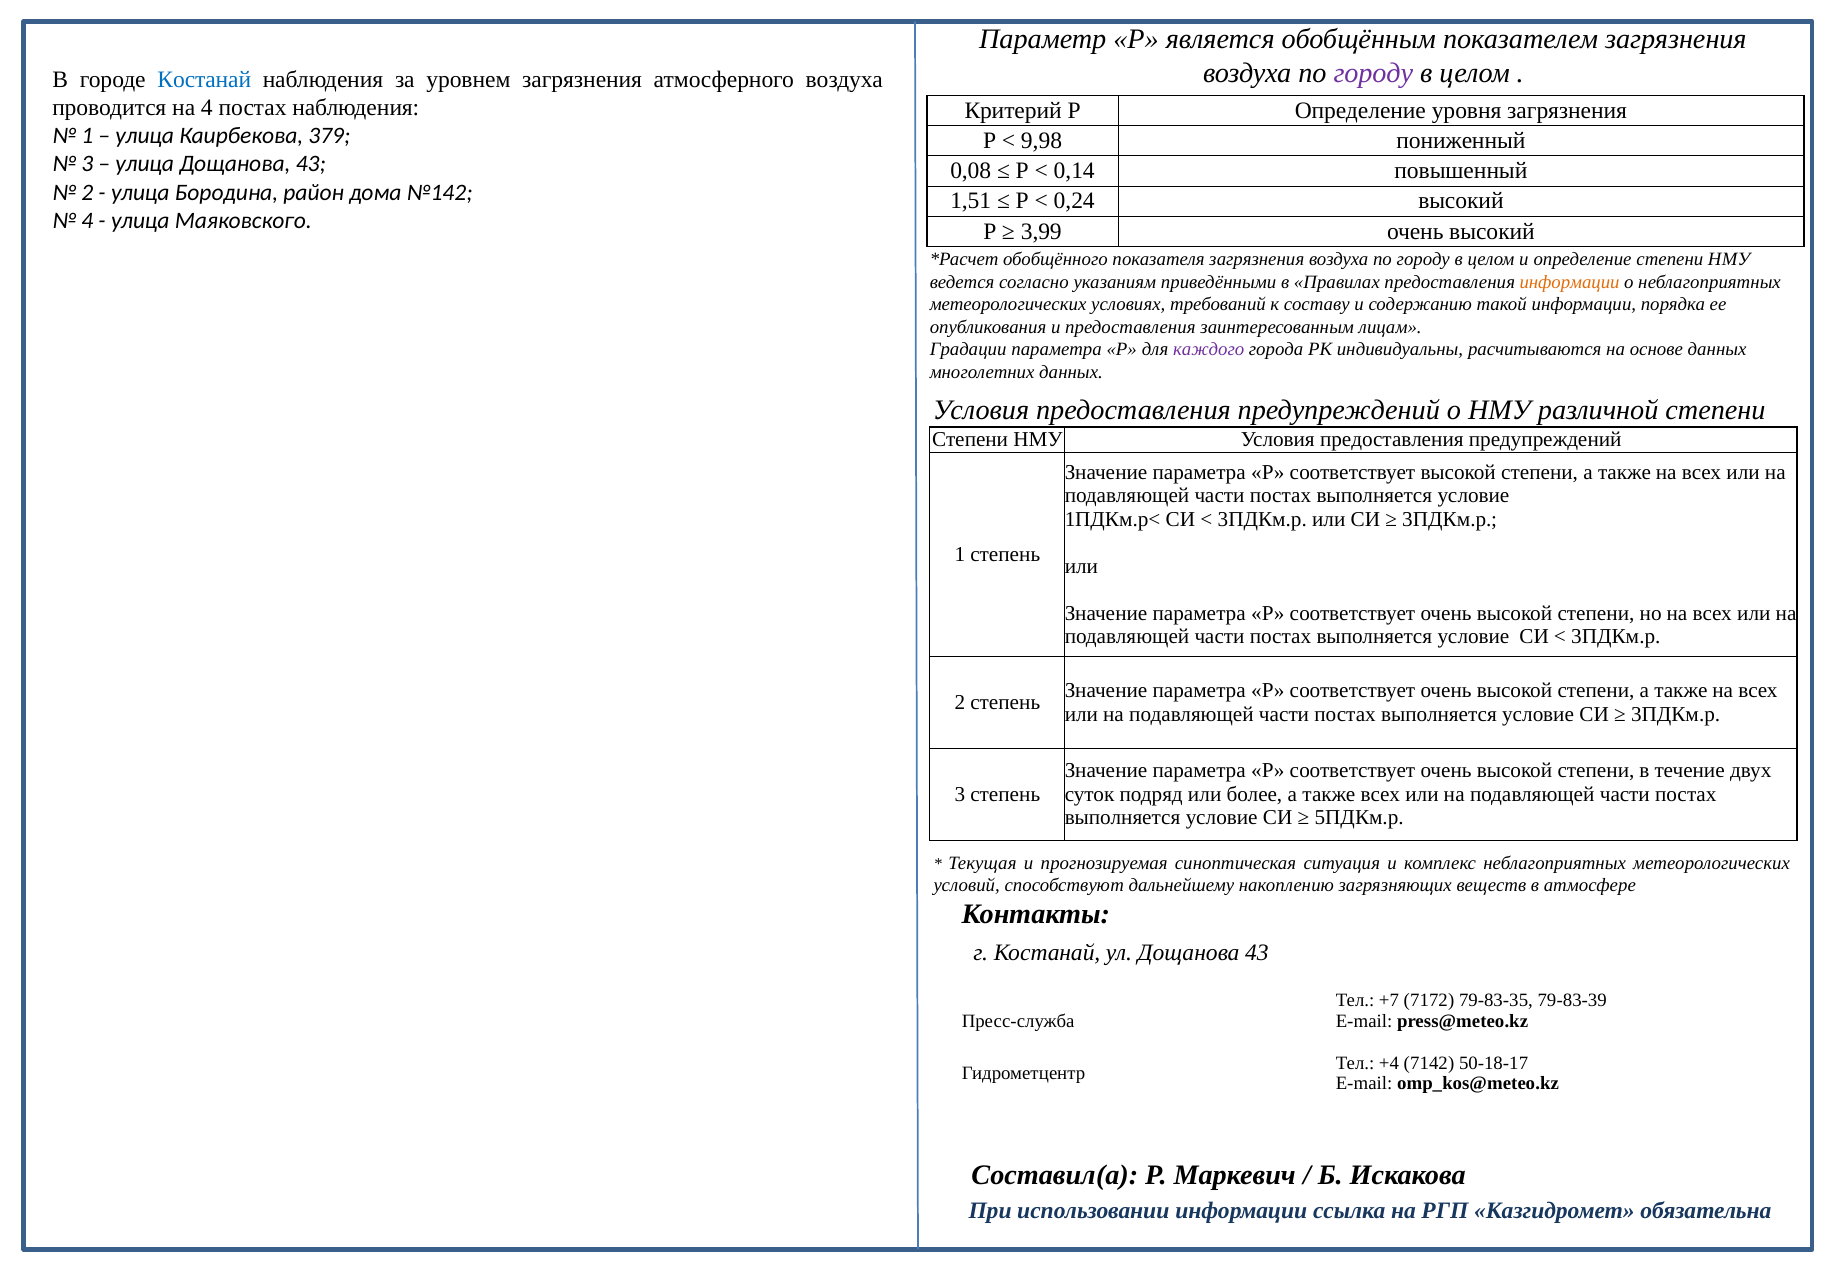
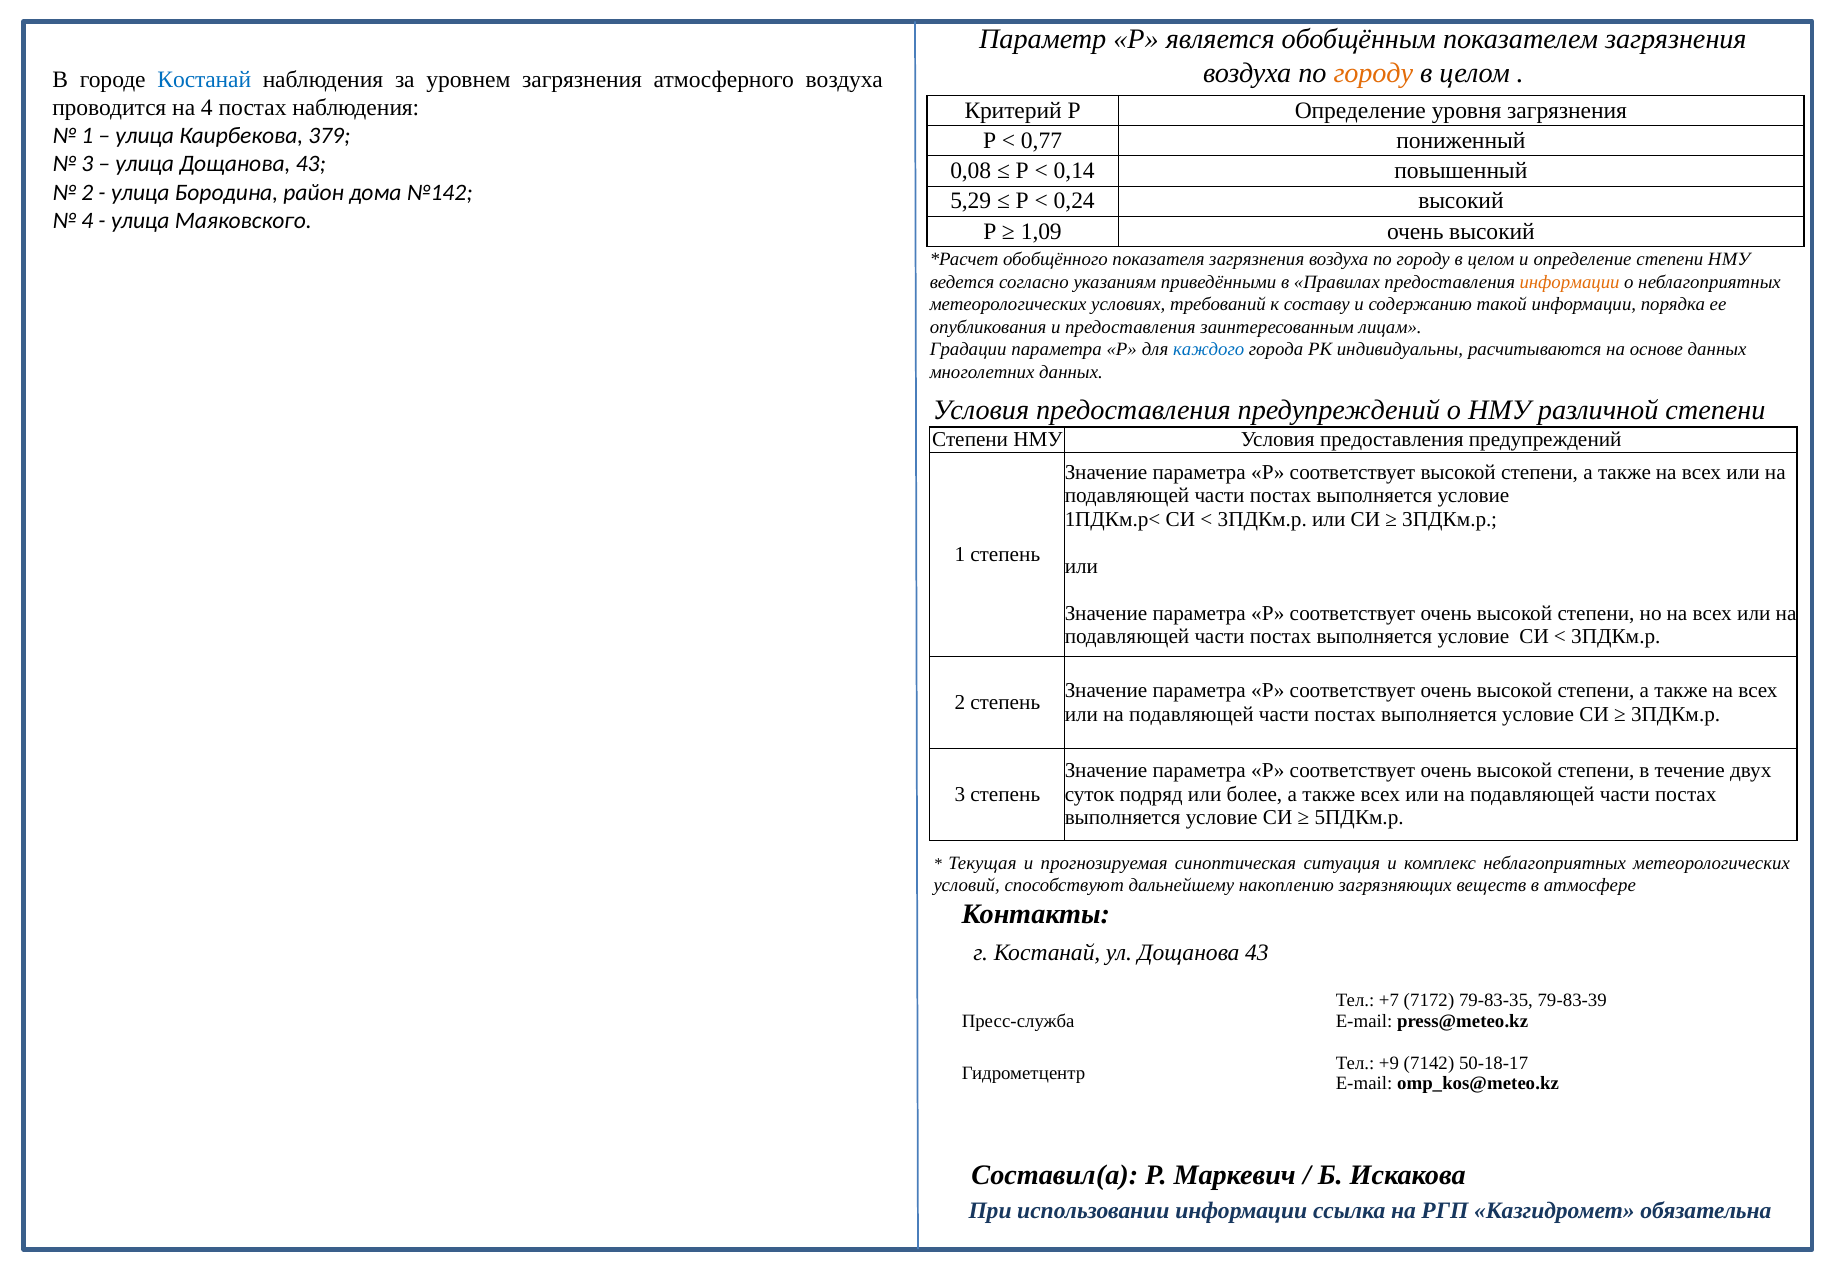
городу at (1373, 73) colour: purple -> orange
9,98: 9,98 -> 0,77
1,51: 1,51 -> 5,29
3,99: 3,99 -> 1,09
каждого colour: purple -> blue
+4: +4 -> +9
